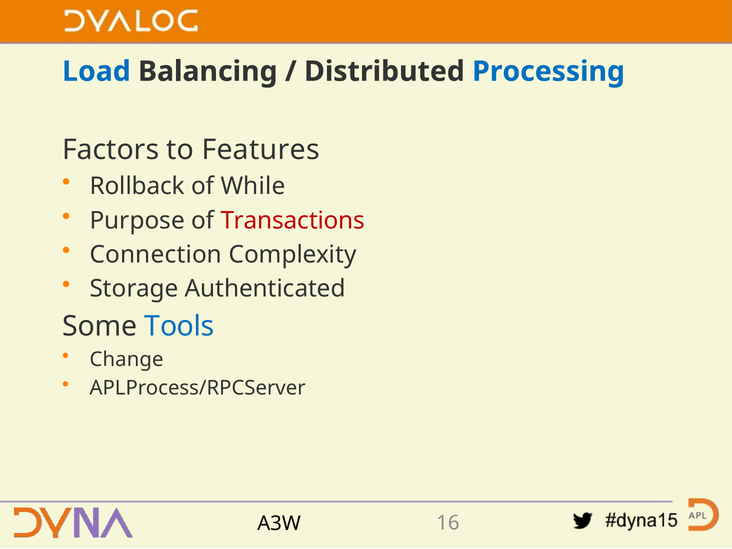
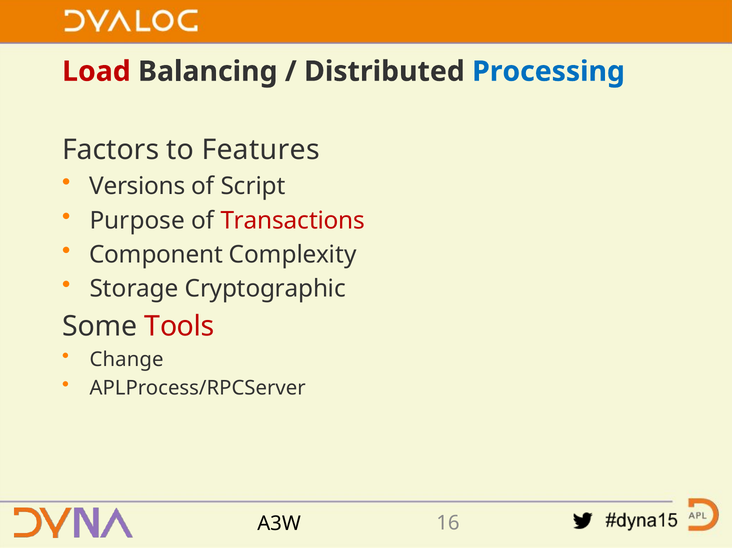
Load colour: blue -> red
Rollback: Rollback -> Versions
While: While -> Script
Connection: Connection -> Component
Authenticated: Authenticated -> Cryptographic
Tools colour: blue -> red
